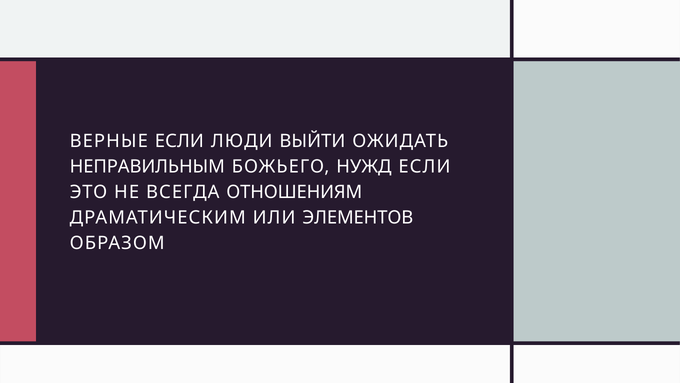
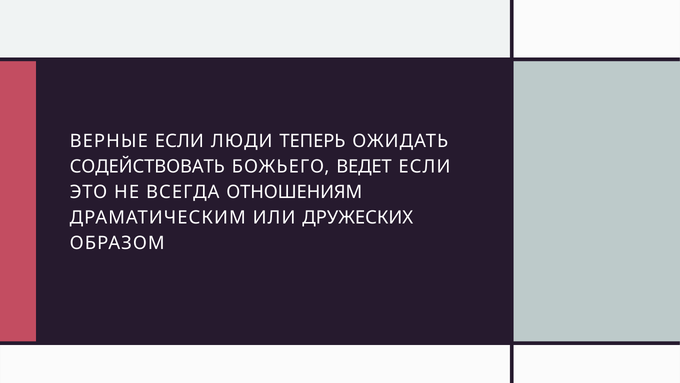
ВЫЙТИ: ВЫЙТИ -> ТЕПЕРЬ
НЕПРАВИЛЬНЫМ: НЕПРАВИЛЬНЫМ -> СОДЕЙСТВОВАТЬ
НУЖД: НУЖД -> ВЕДЕТ
ЭЛЕМЕНТОВ: ЭЛЕМЕНТОВ -> ДРУЖЕСКИХ
